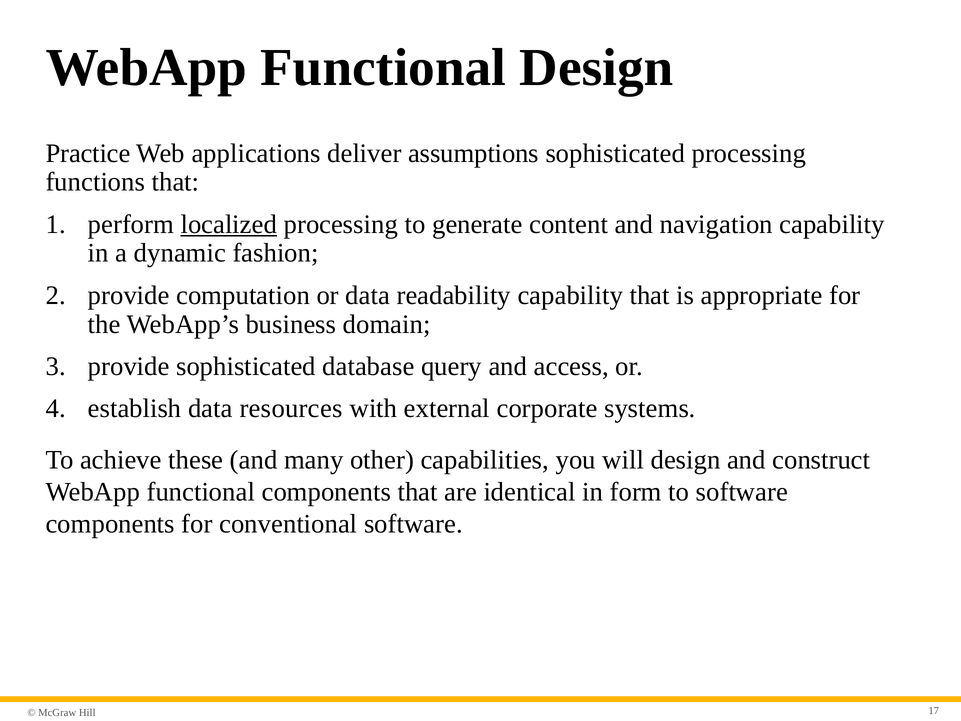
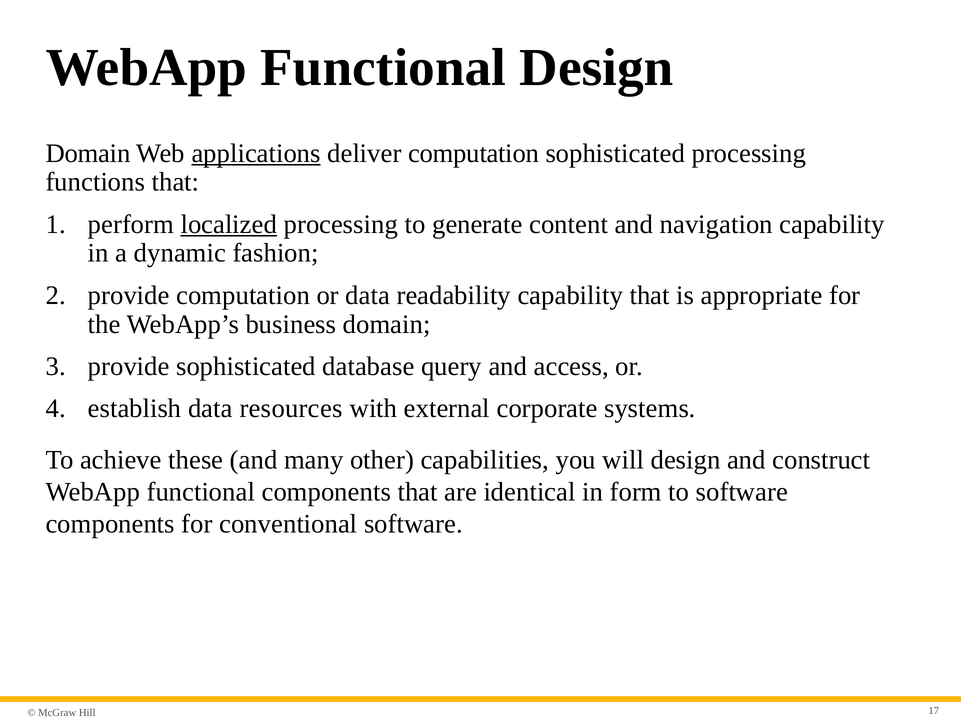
Practice at (88, 153): Practice -> Domain
applications underline: none -> present
deliver assumptions: assumptions -> computation
